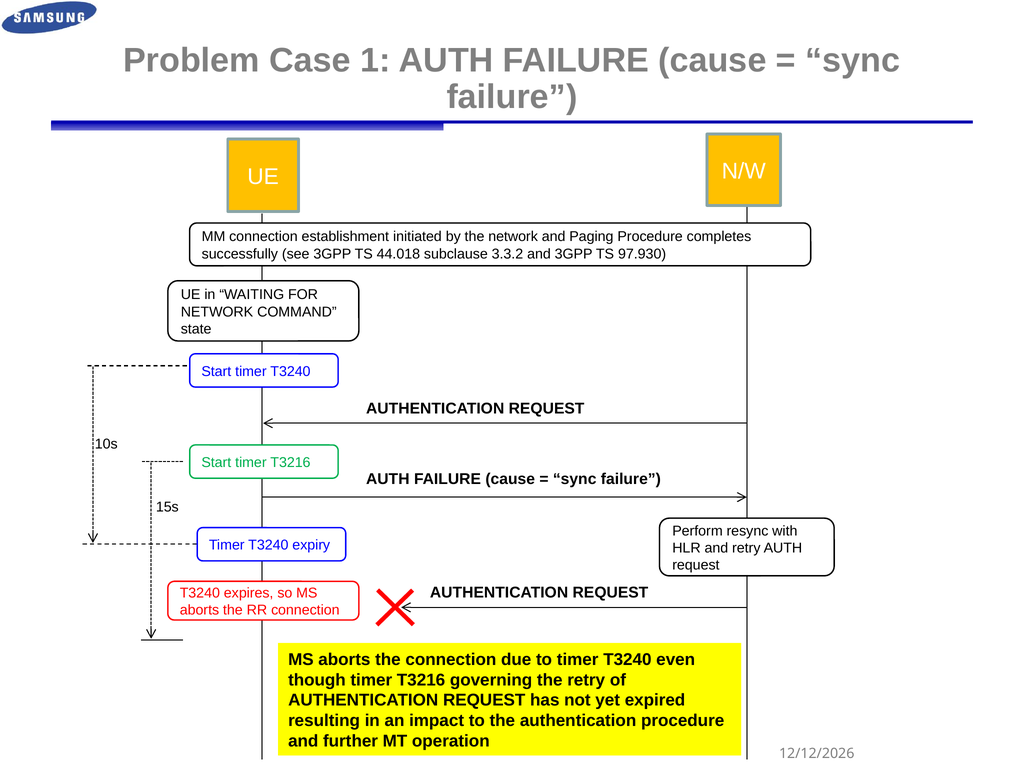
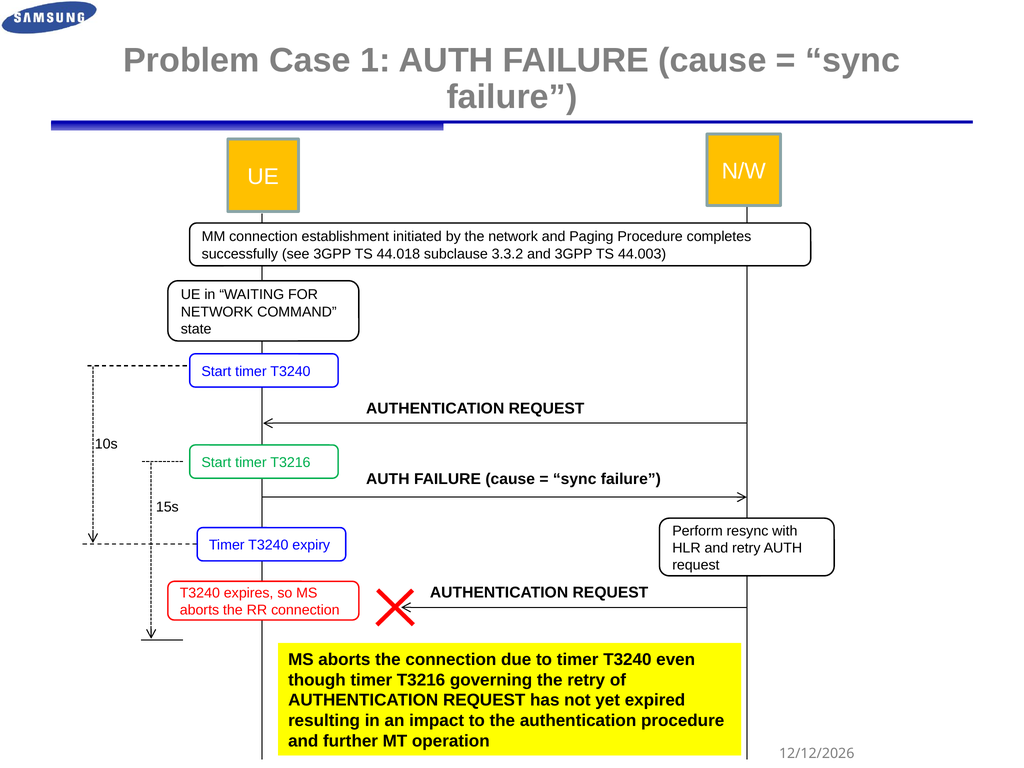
97.930: 97.930 -> 44.003
